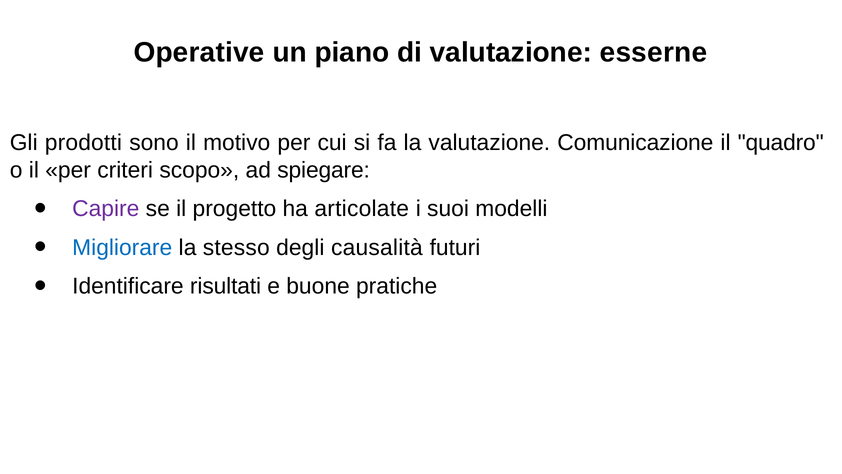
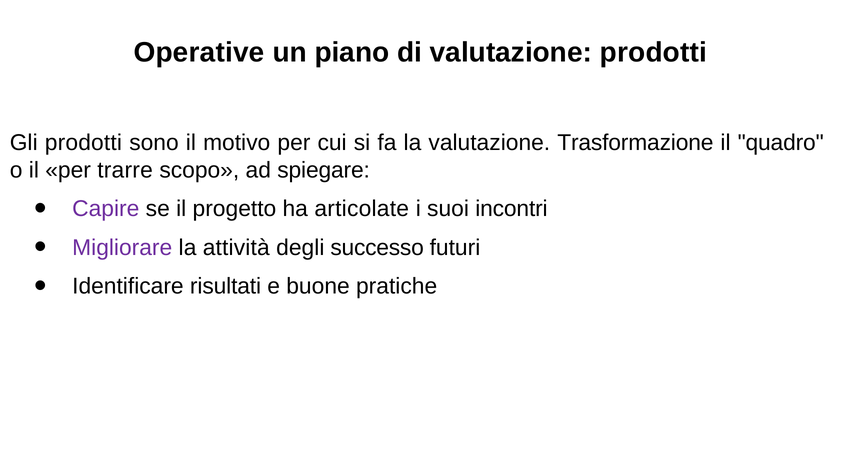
valutazione esserne: esserne -> prodotti
Comunicazione: Comunicazione -> Trasformazione
criteri: criteri -> trarre
modelli: modelli -> incontri
Migliorare colour: blue -> purple
stesso: stesso -> attività
causalità: causalità -> successo
